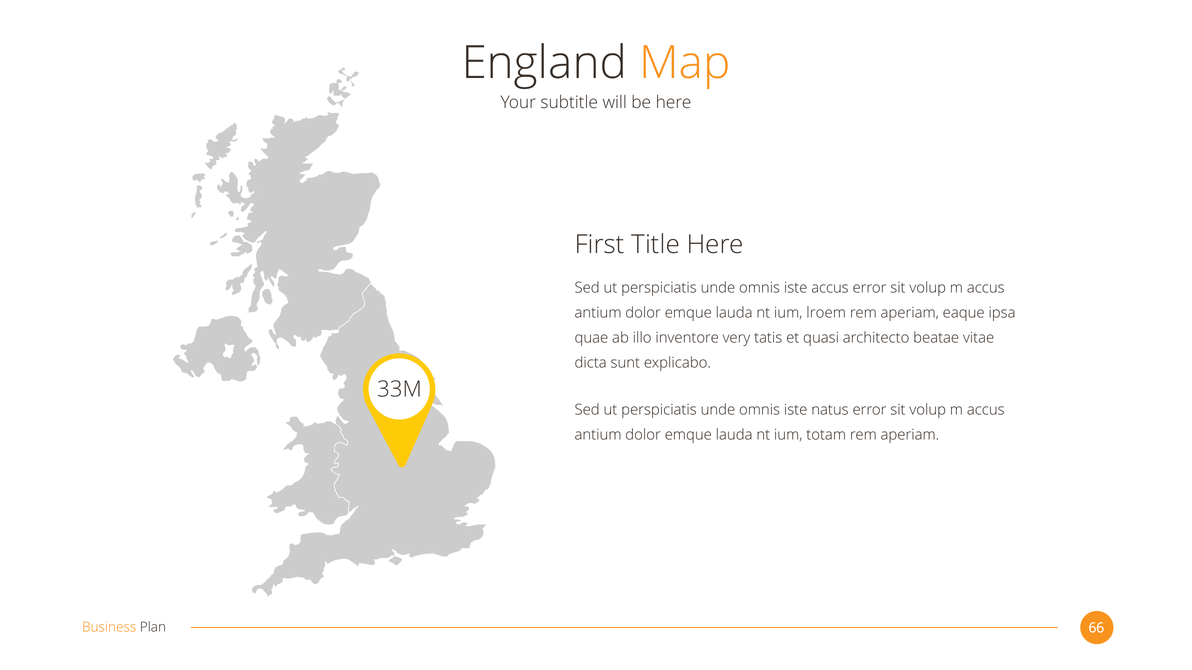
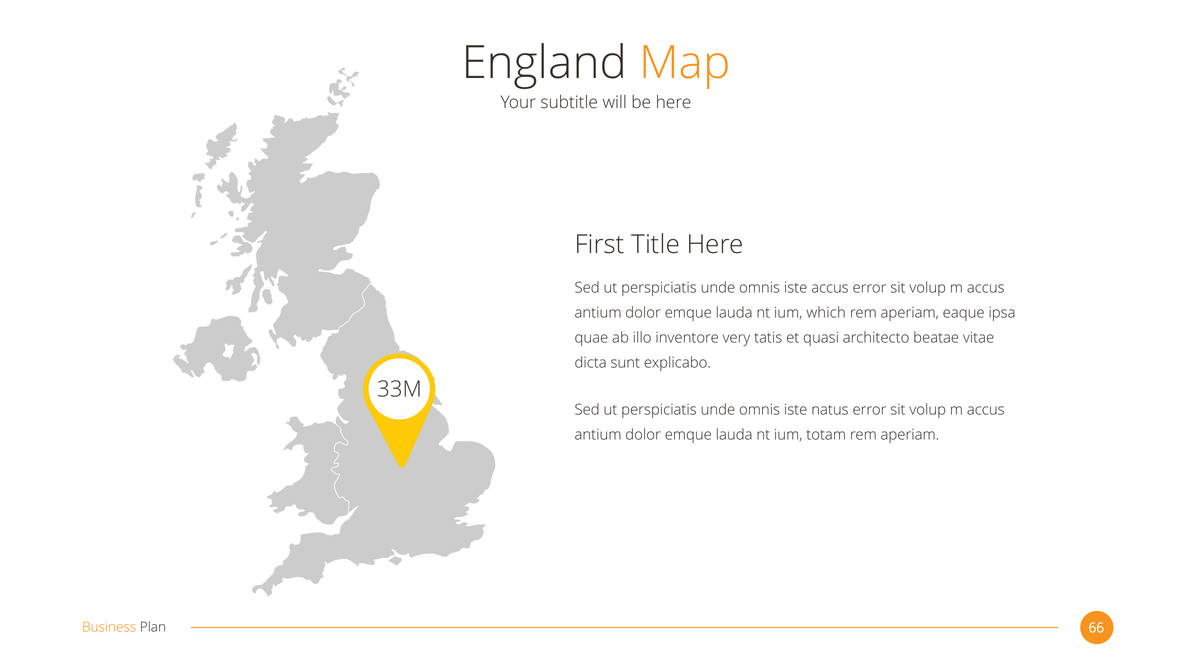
lroem: lroem -> which
